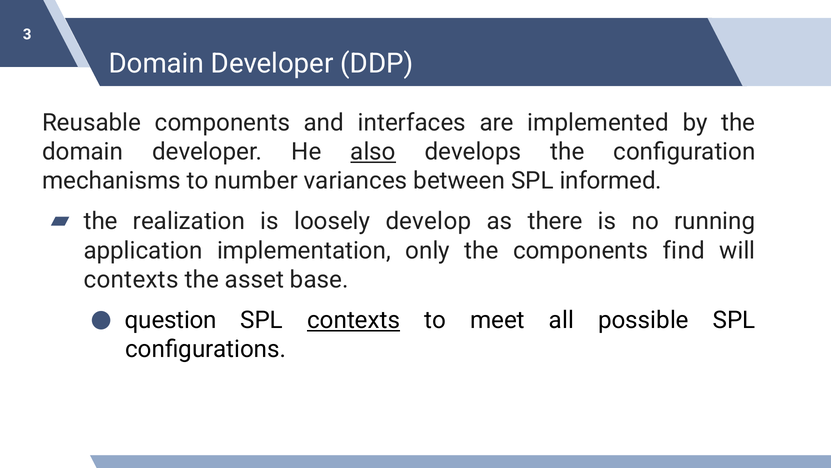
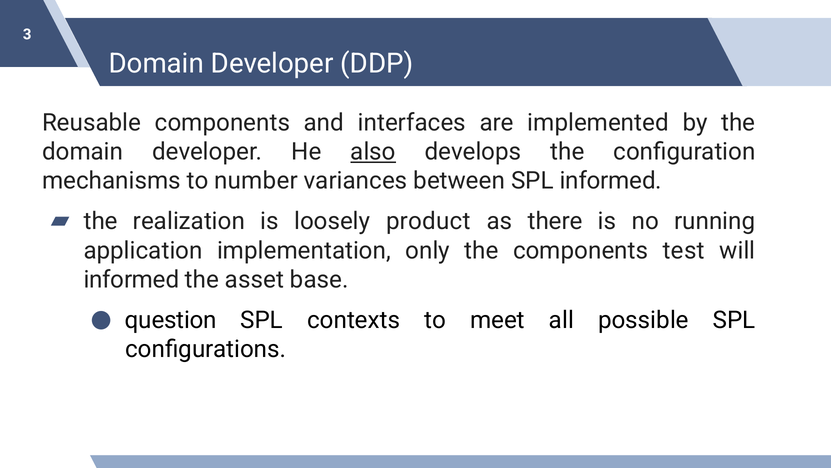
develop: develop -> product
find: find -> test
contexts at (131, 279): contexts -> informed
contexts at (354, 320) underline: present -> none
